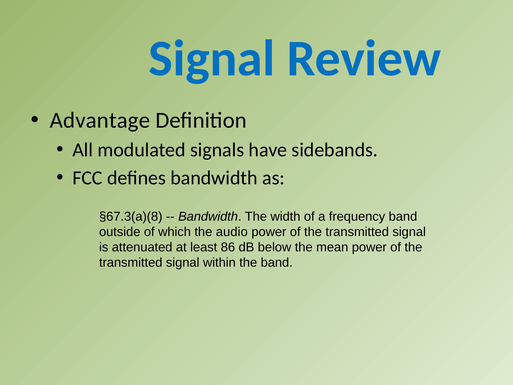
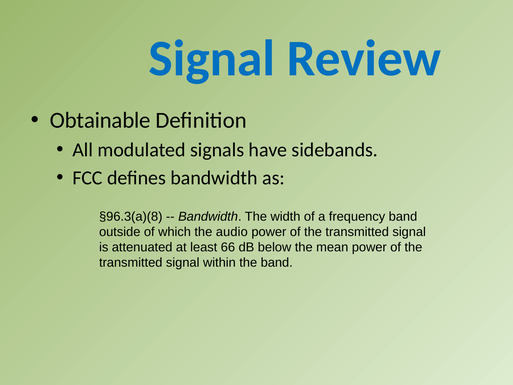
Advantage: Advantage -> Obtainable
§67.3(a)(8: §67.3(a)(8 -> §96.3(a)(8
86: 86 -> 66
